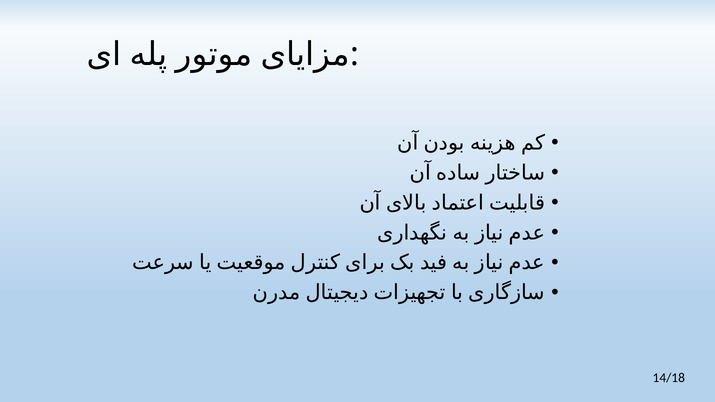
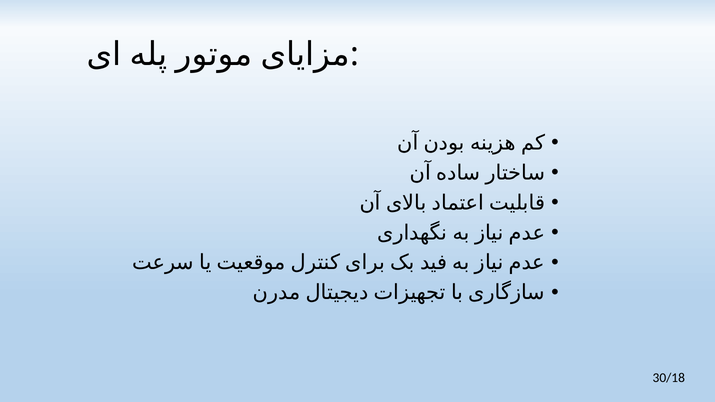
14/18: 14/18 -> 30/18
